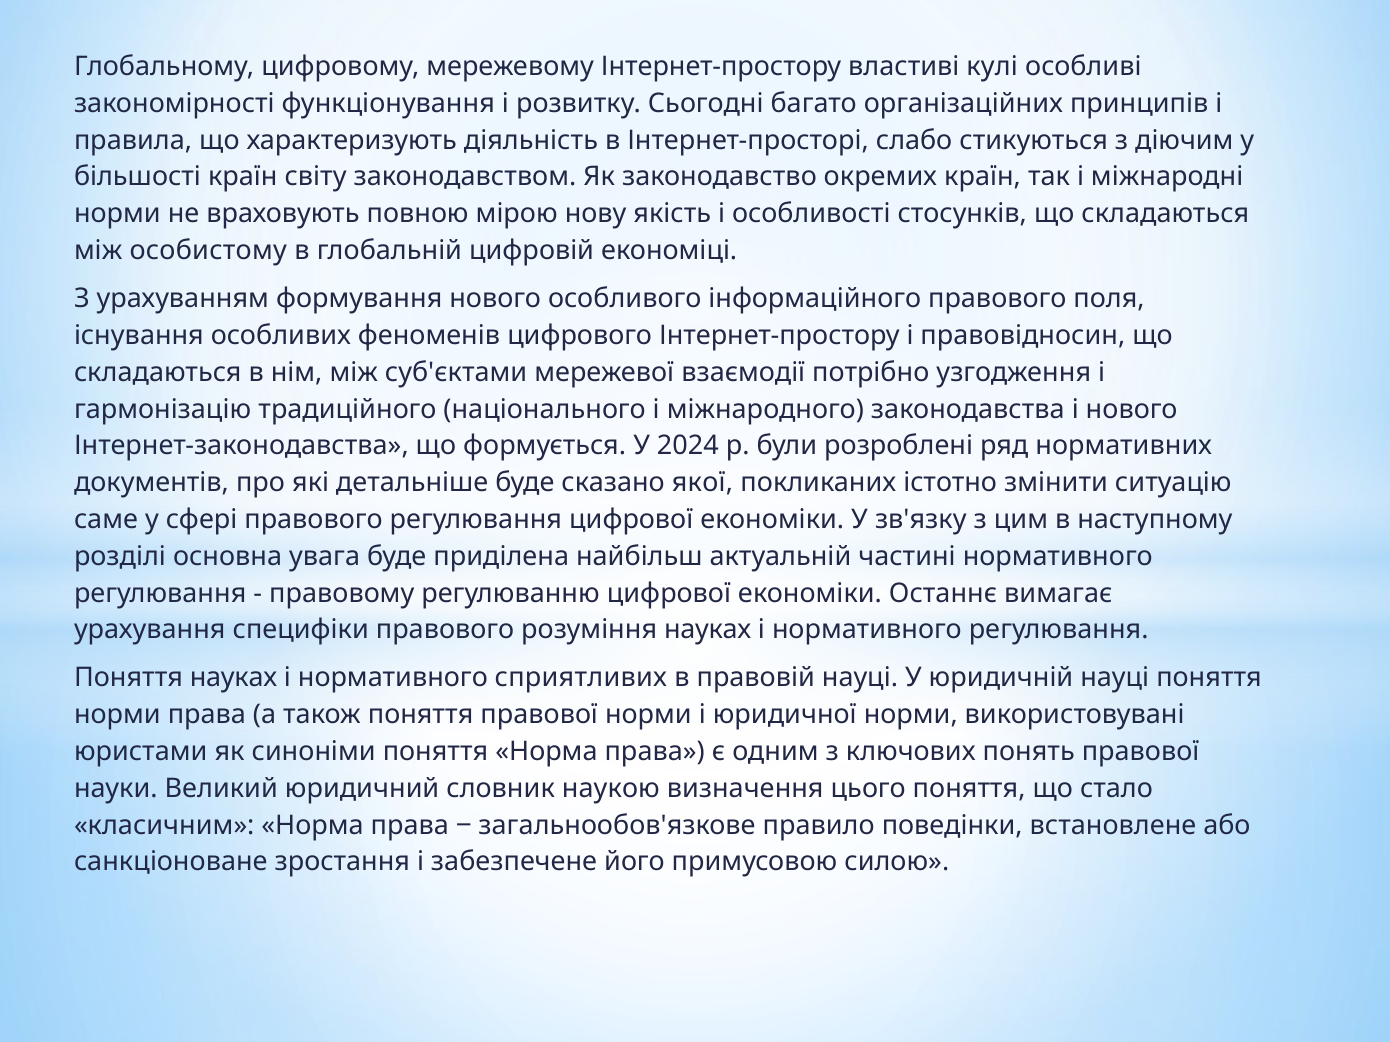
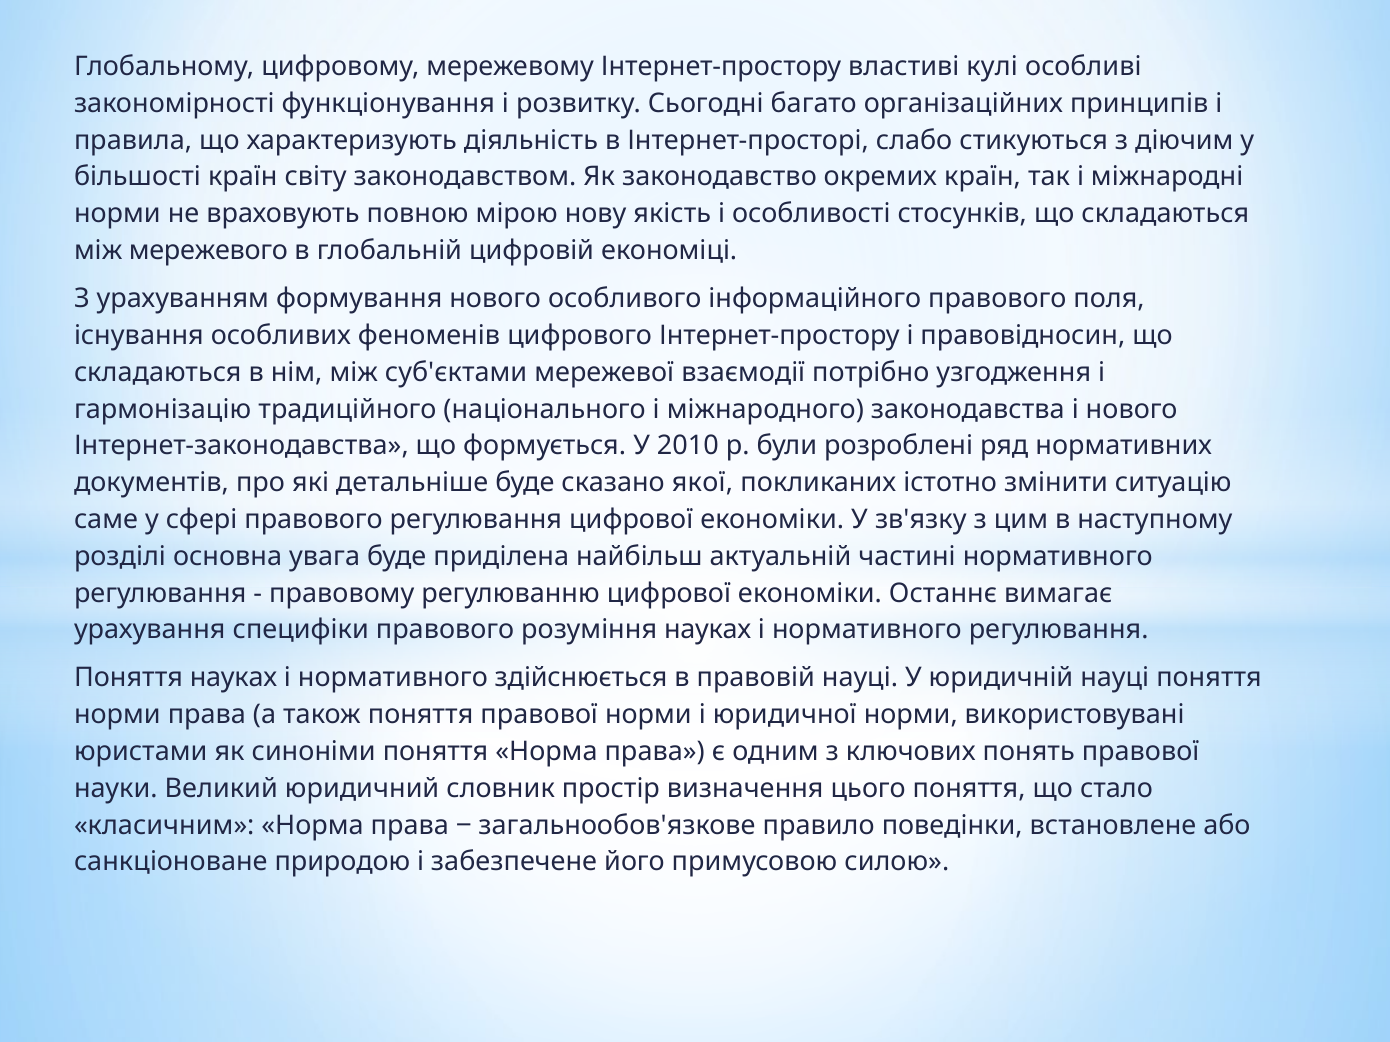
особистому: особистому -> мережевого
2024: 2024 -> 2010
сприятливих: сприятливих -> здійснюється
наукою: наукою -> простір
зростання: зростання -> природою
